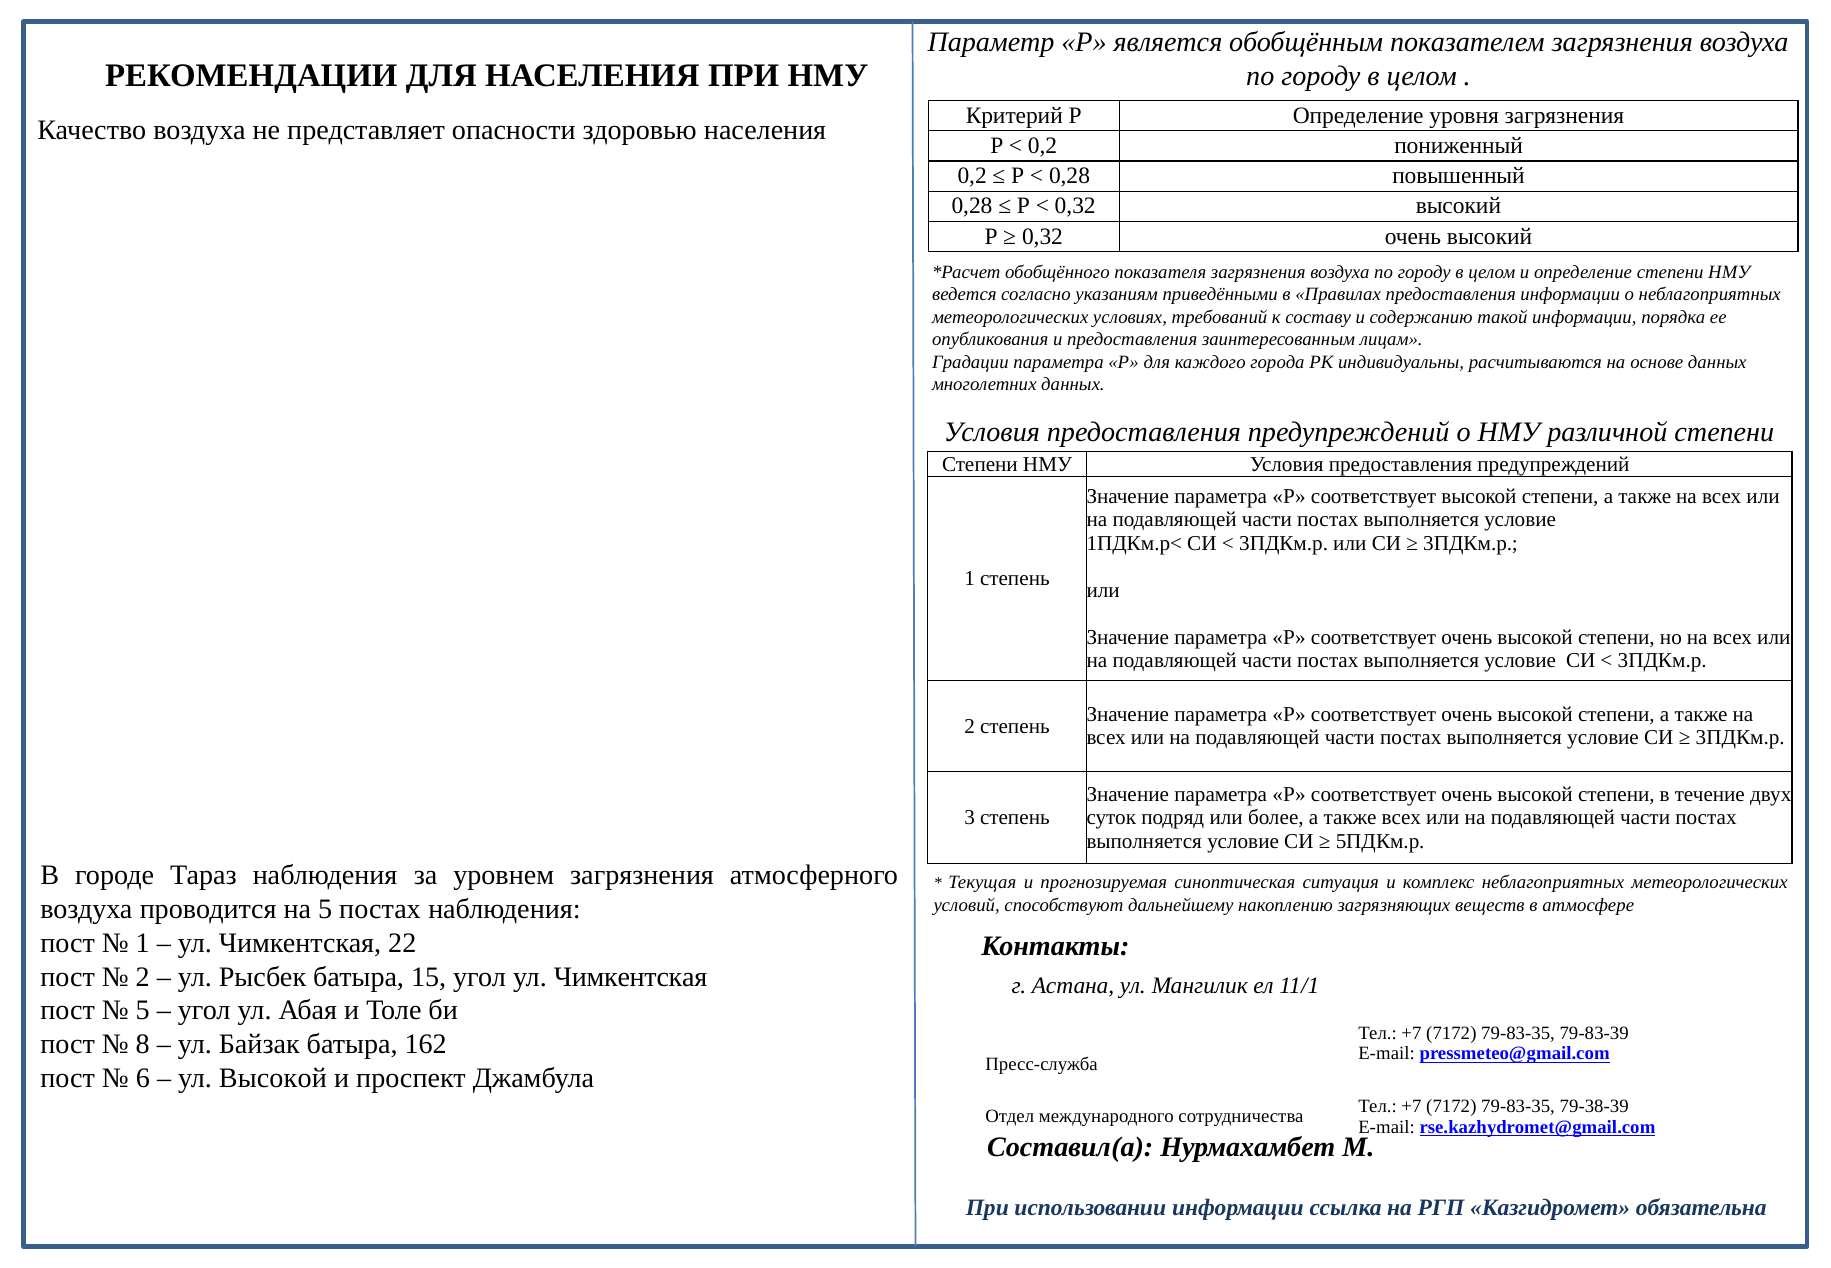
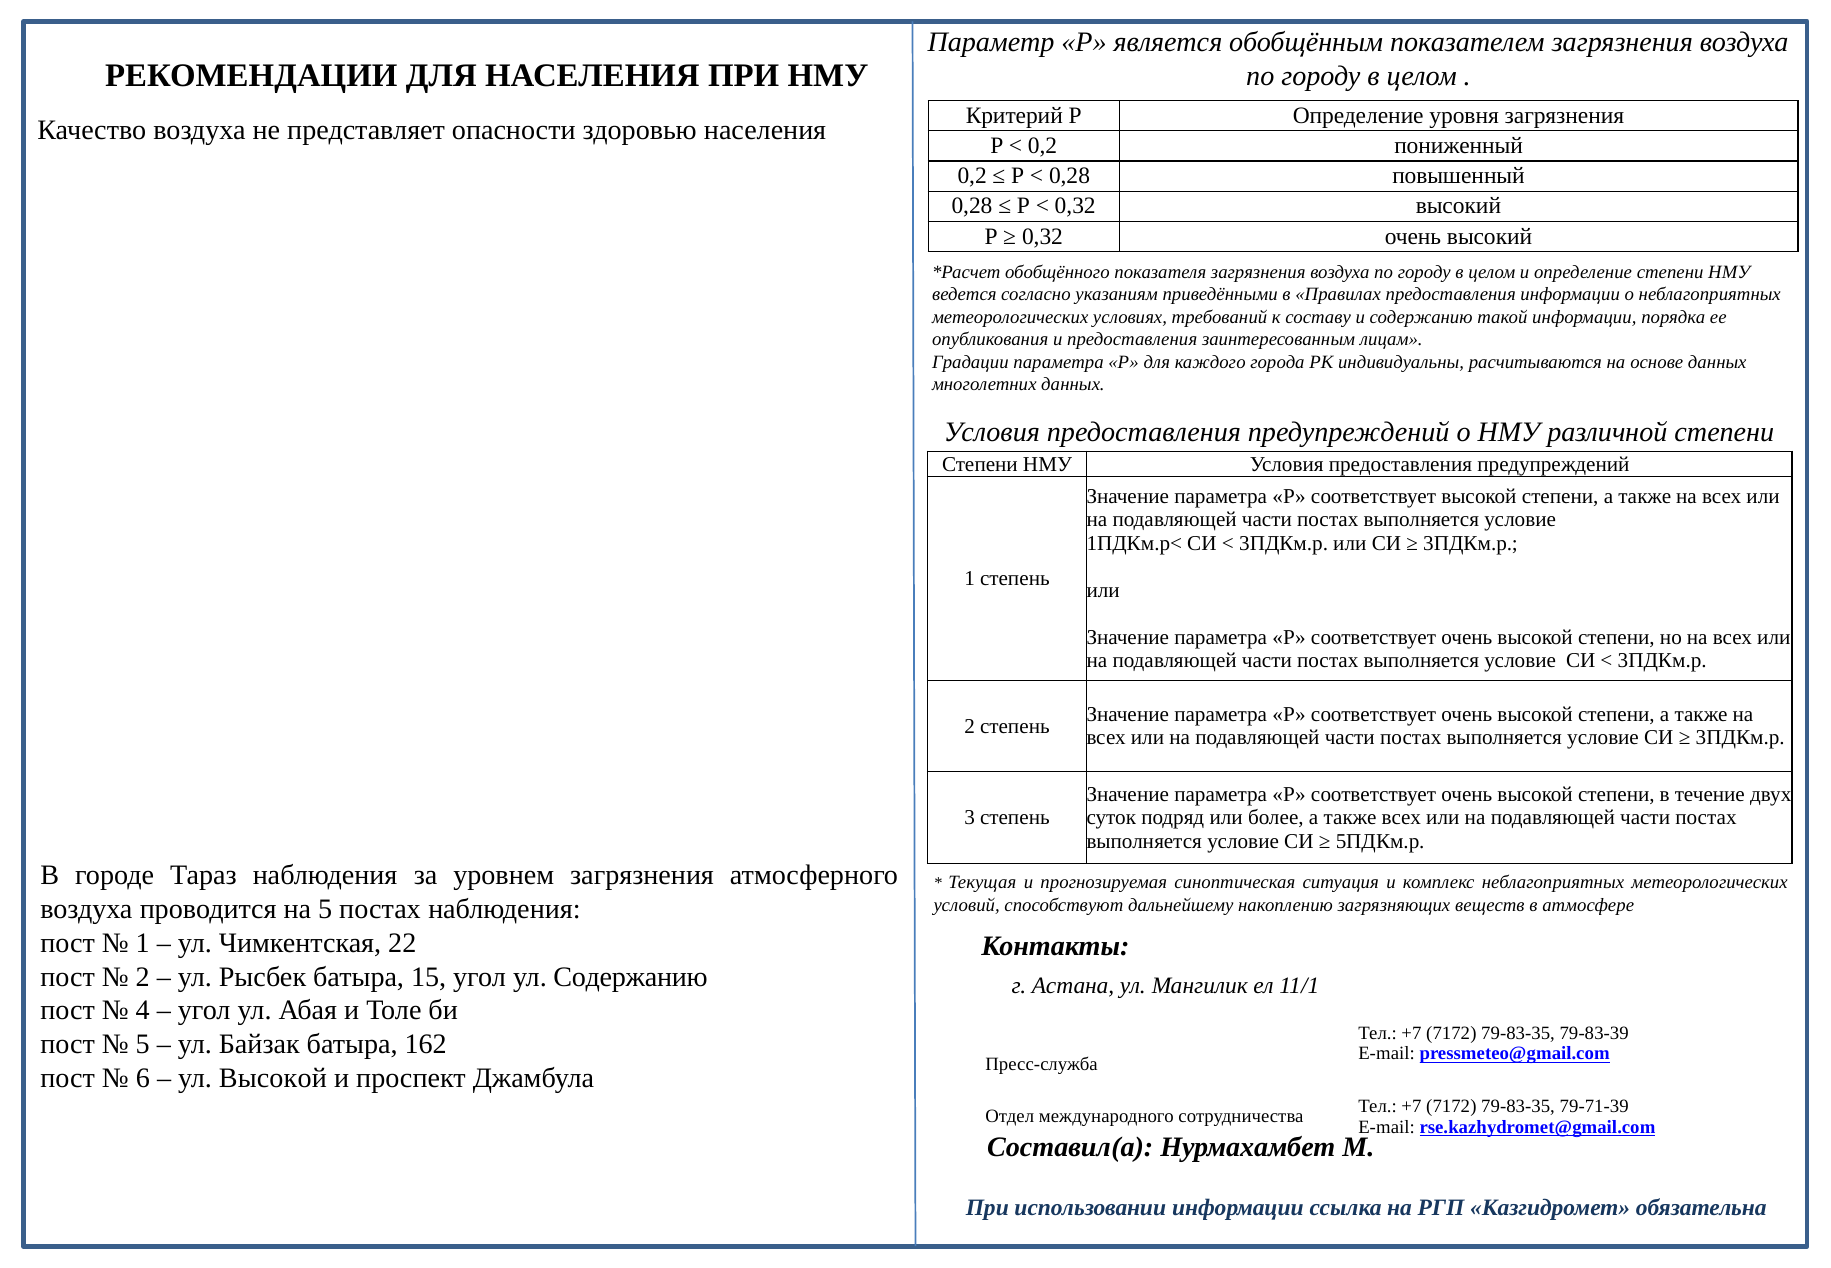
угол ул Чимкентская: Чимкентская -> Содержанию
5 at (143, 1010): 5 -> 4
8 at (143, 1044): 8 -> 5
79-38-39: 79-38-39 -> 79-71-39
